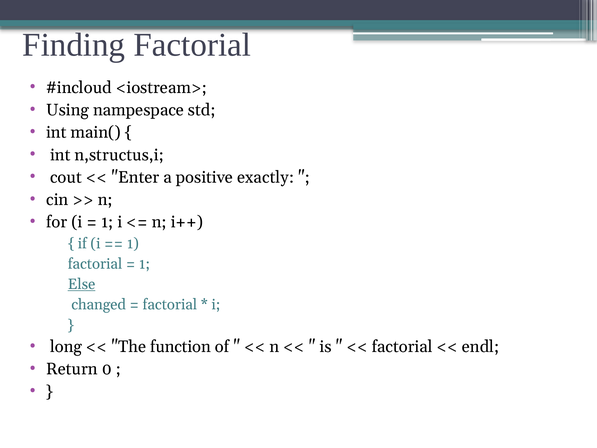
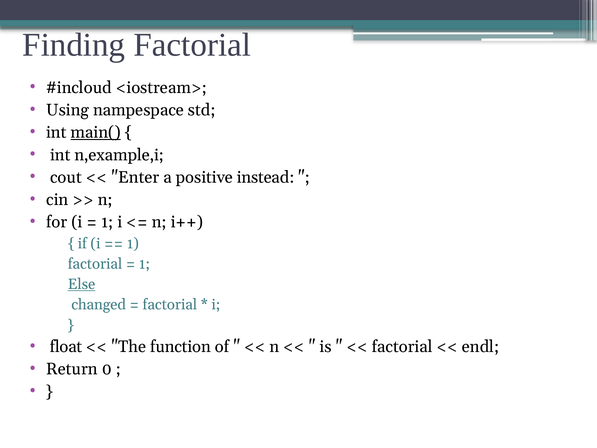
main( underline: none -> present
n,structus,i: n,structus,i -> n,example,i
exactly: exactly -> instead
long: long -> float
